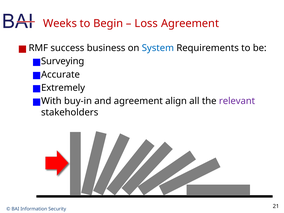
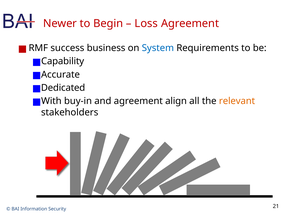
Weeks: Weeks -> Newer
Surveying: Surveying -> Capability
Extremely: Extremely -> Dedicated
relevant colour: purple -> orange
